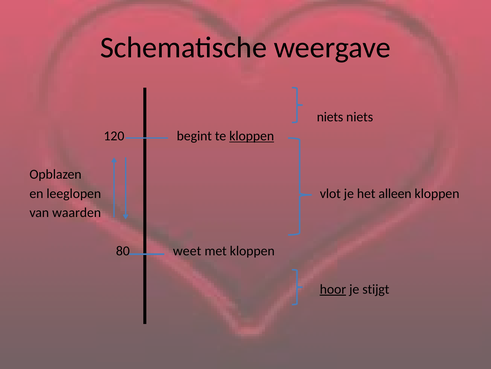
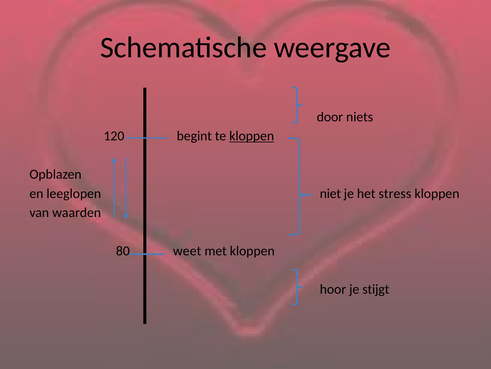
niets at (330, 117): niets -> door
vlot: vlot -> niet
alleen: alleen -> stress
hoor underline: present -> none
